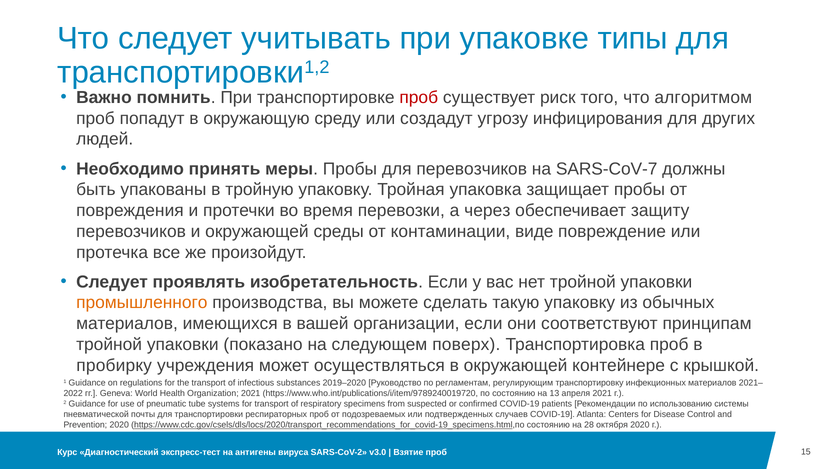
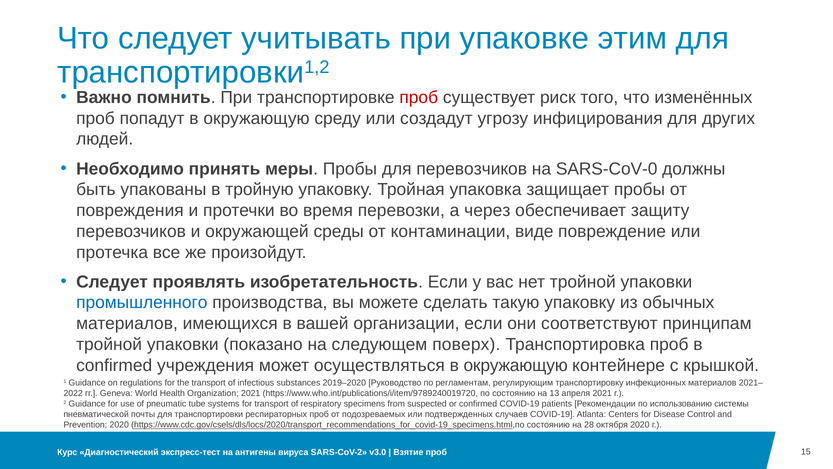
типы: типы -> этим
алгоритмом: алгоритмом -> изменённых
SARS-CoV-7: SARS-CoV-7 -> SARS-CoV-0
промышленного colour: orange -> blue
пробирку at (114, 365): пробирку -> confirmed
осуществляться в окружающей: окружающей -> окружающую
